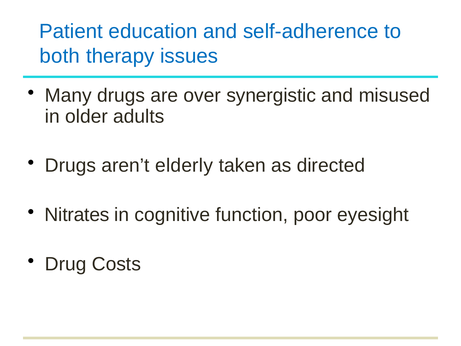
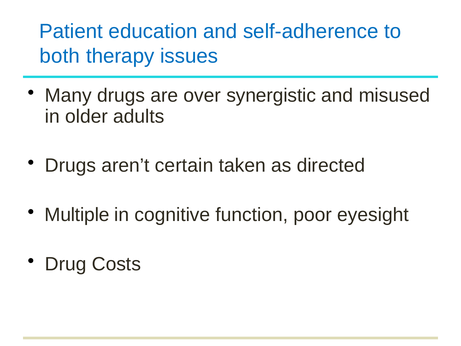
elderly: elderly -> certain
Nitrates: Nitrates -> Multiple
